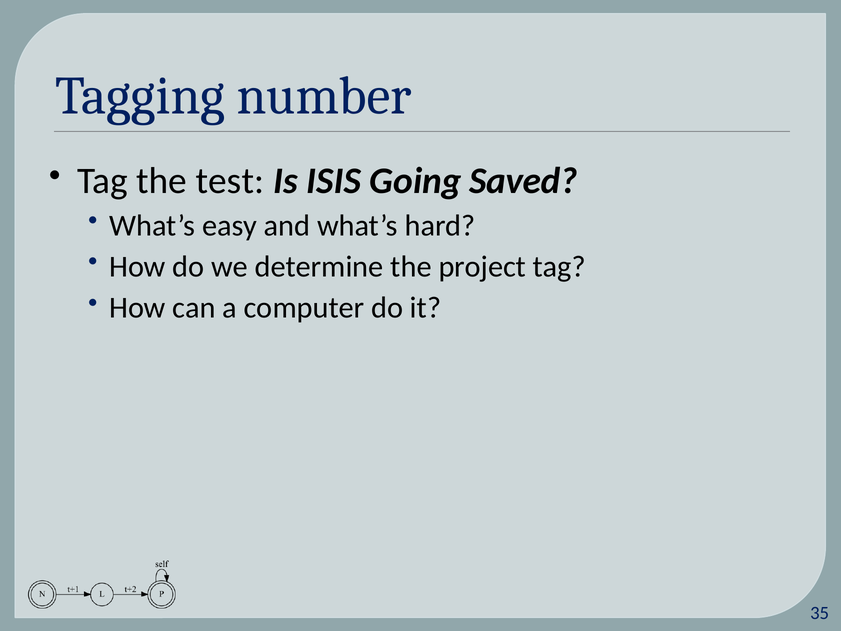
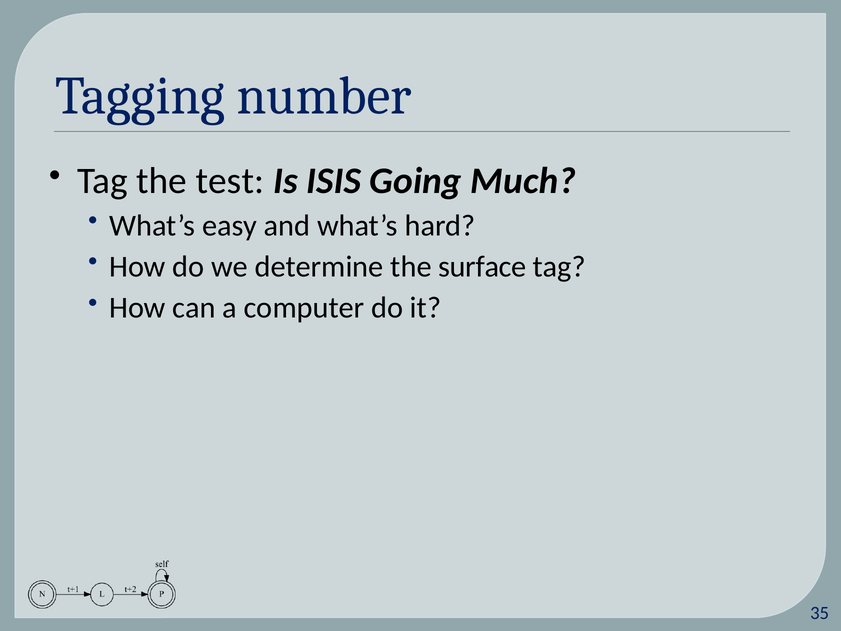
Saved: Saved -> Much
project: project -> surface
